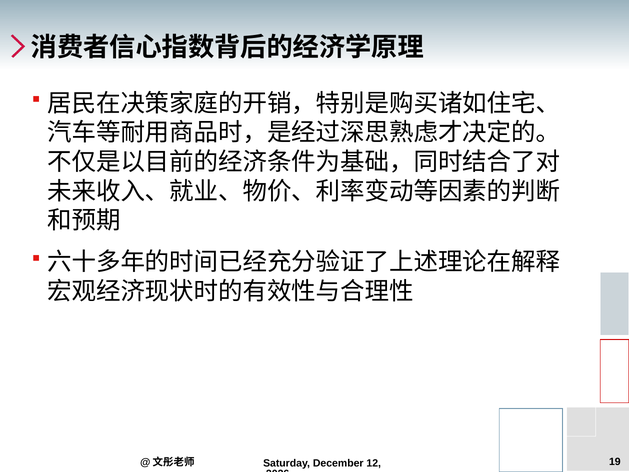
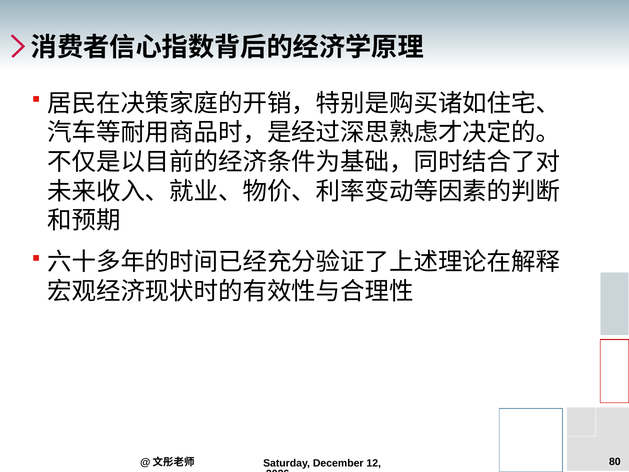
19: 19 -> 80
